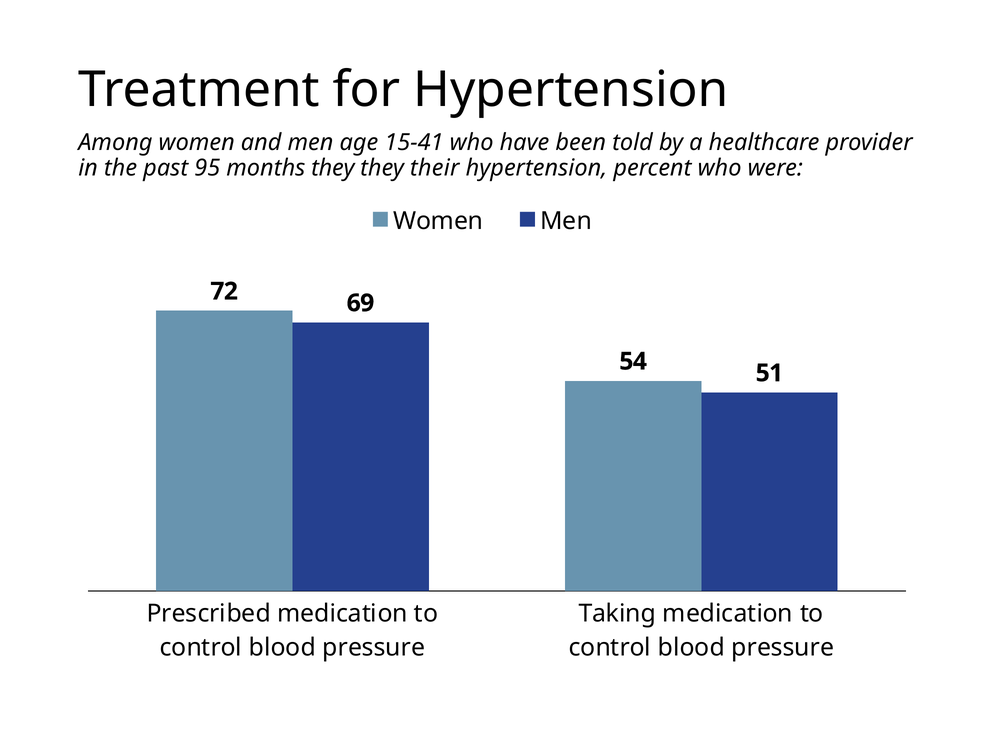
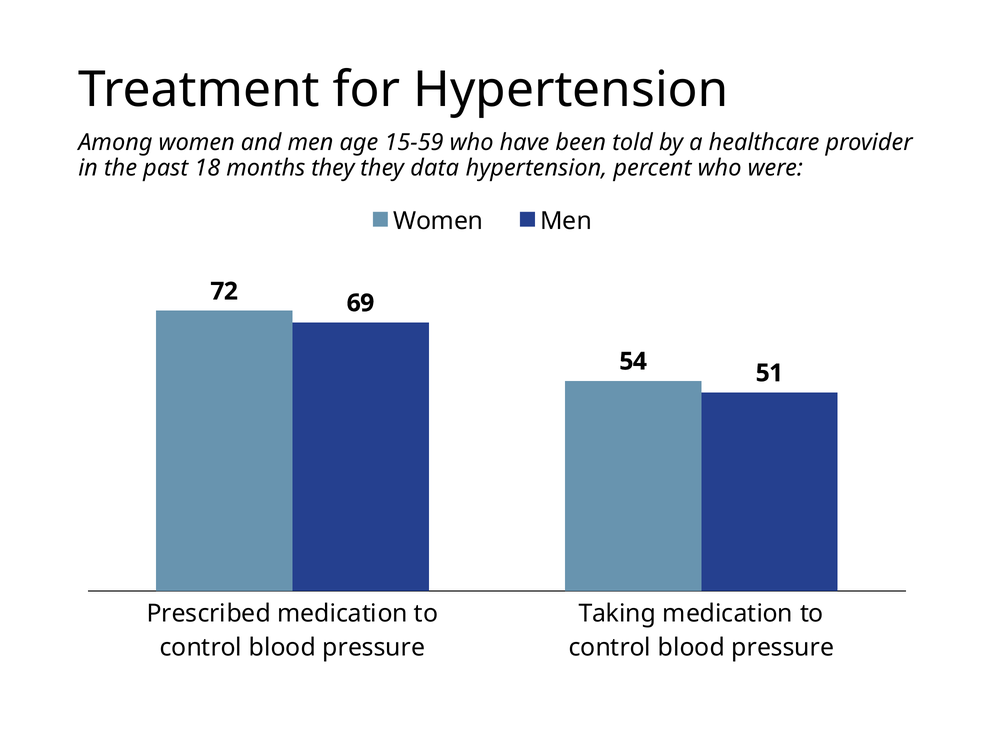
15-41: 15-41 -> 15-59
95: 95 -> 18
their: their -> data
